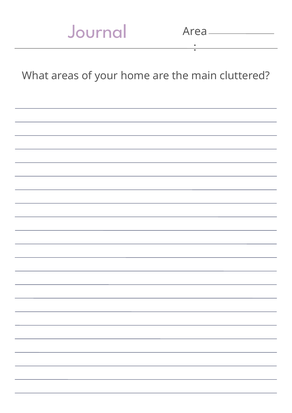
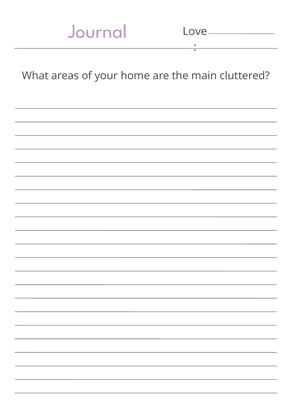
Area: Area -> Love
